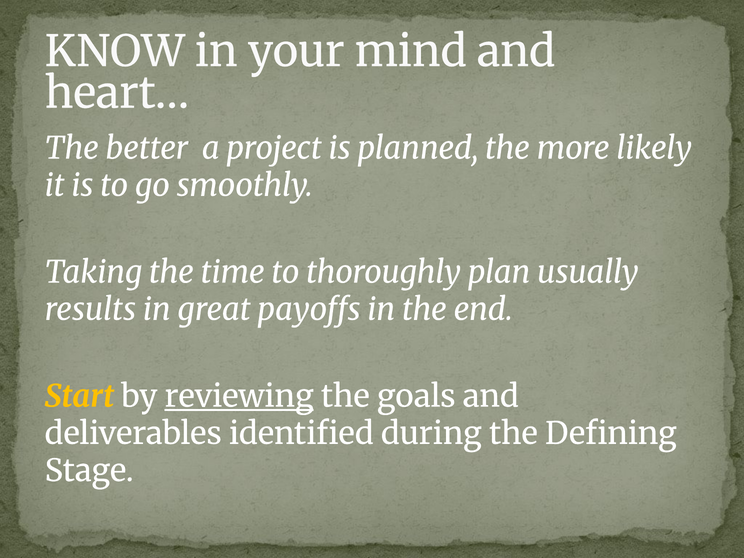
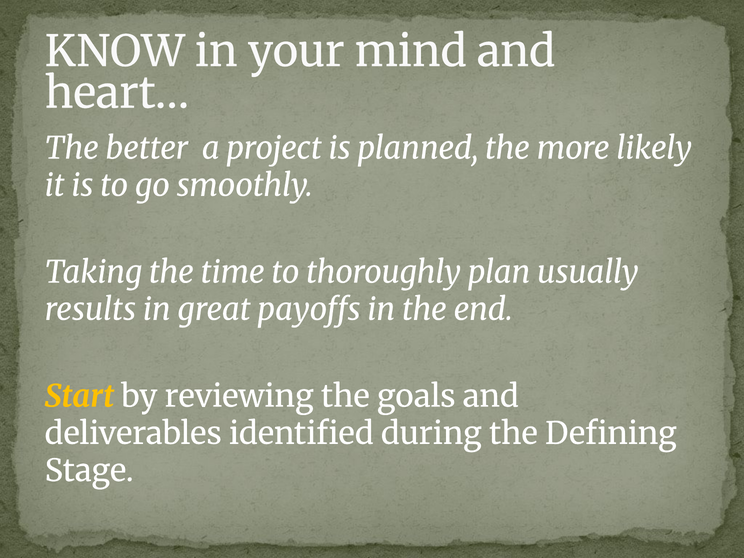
reviewing underline: present -> none
